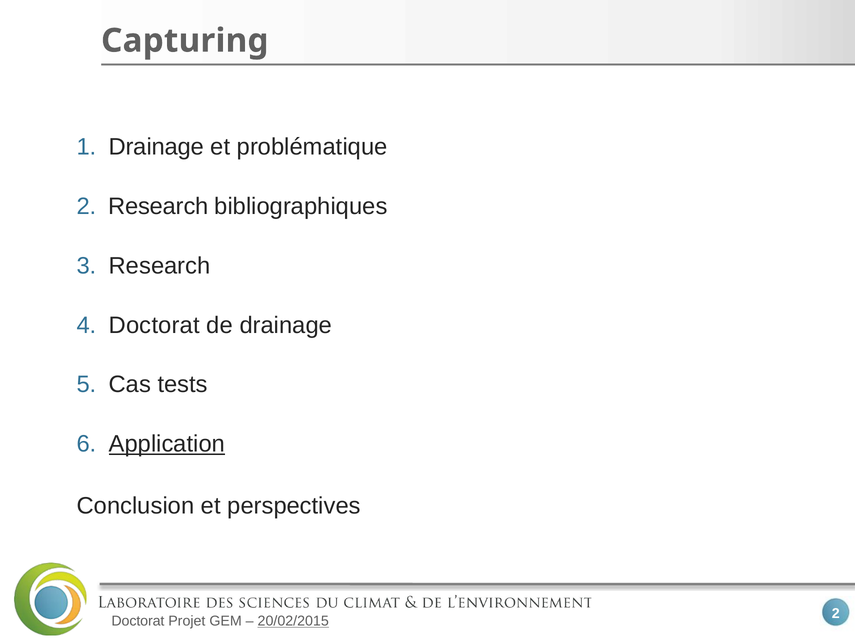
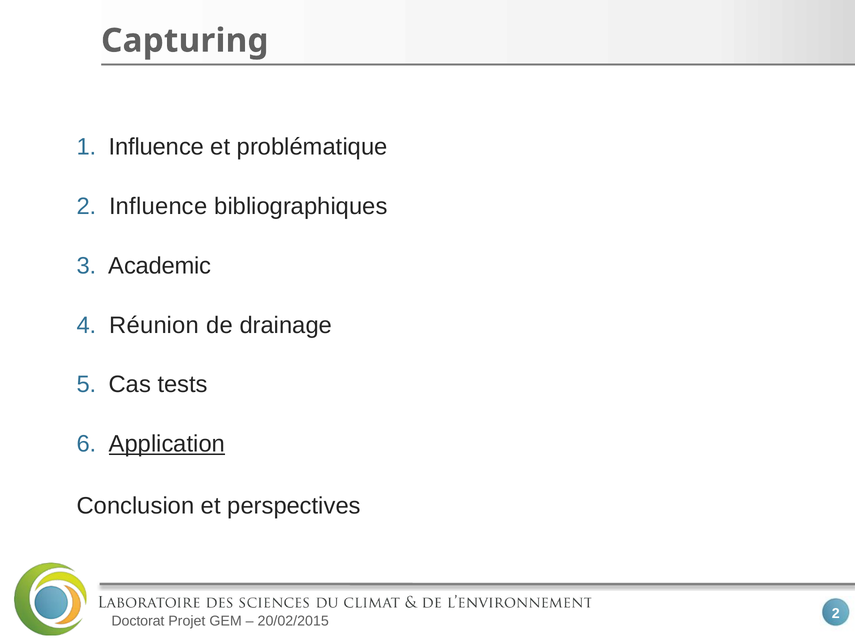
Drainage at (156, 147): Drainage -> Influence
2 Research: Research -> Influence
Research at (160, 266): Research -> Academic
Doctorat at (154, 325): Doctorat -> Réunion
20/02/2015 underline: present -> none
